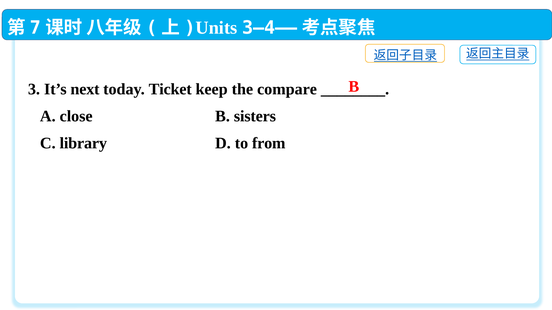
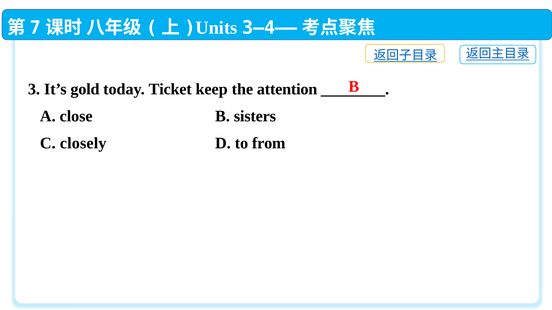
next: next -> gold
compare: compare -> attention
library: library -> closely
